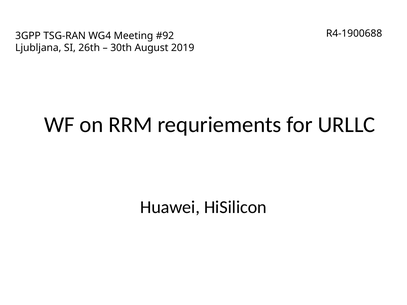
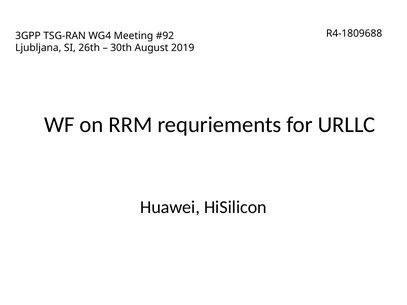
R4-1900688: R4-1900688 -> R4-1809688
